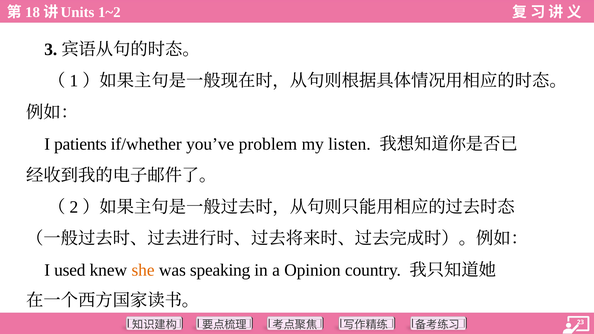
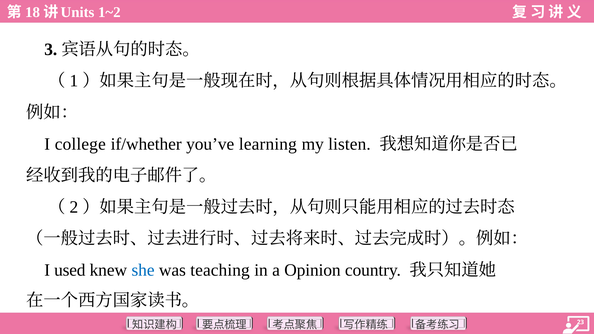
patients: patients -> college
problem: problem -> learning
she colour: orange -> blue
speaking: speaking -> teaching
